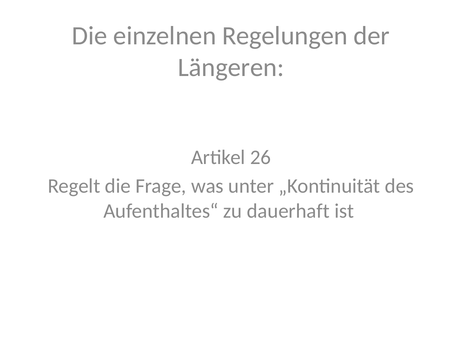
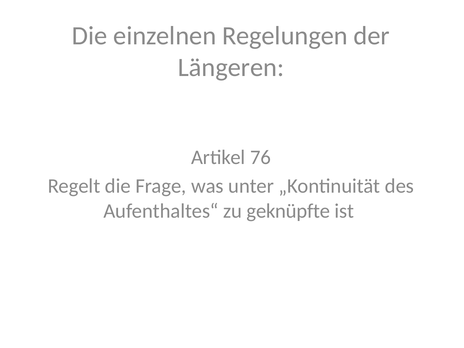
26: 26 -> 76
dauerhaft: dauerhaft -> geknüpfte
